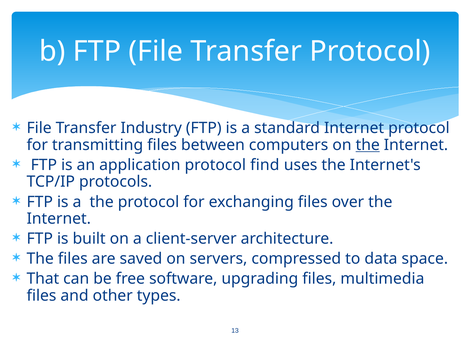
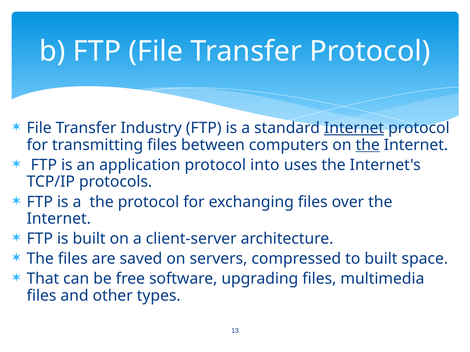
Internet at (354, 128) underline: none -> present
find: find -> into
to data: data -> built
